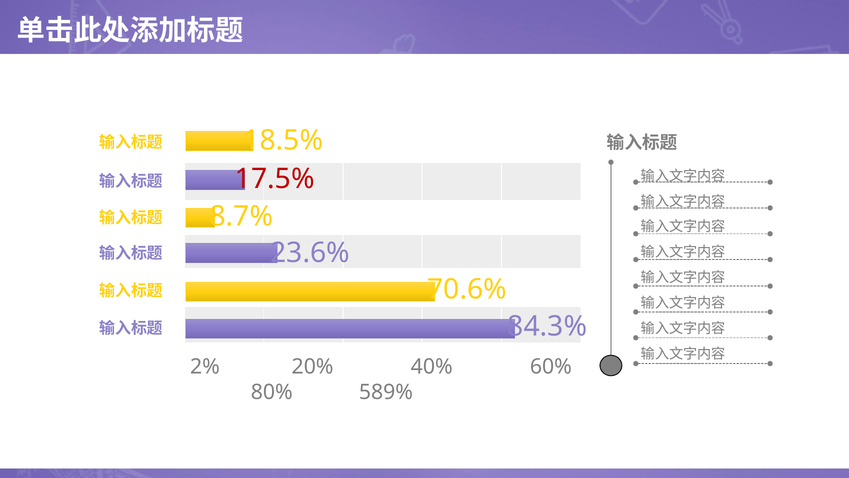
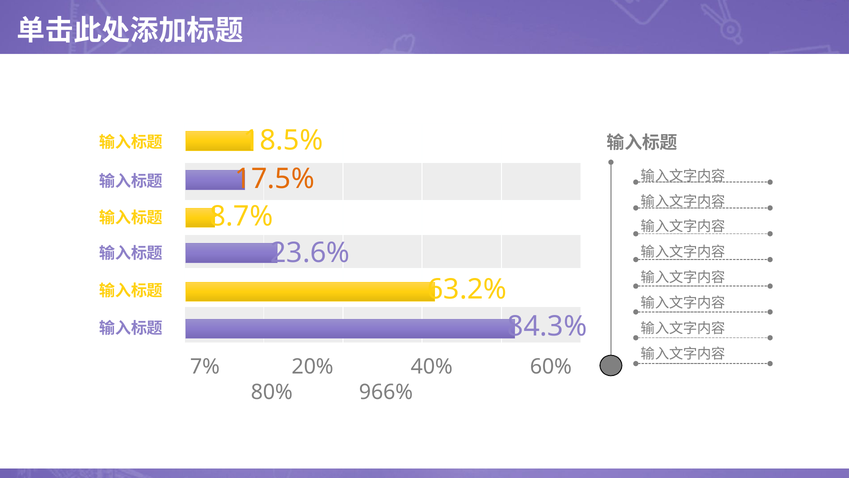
17.5% colour: red -> orange
70.6%: 70.6% -> 63.2%
2%: 2% -> 7%
589%: 589% -> 966%
